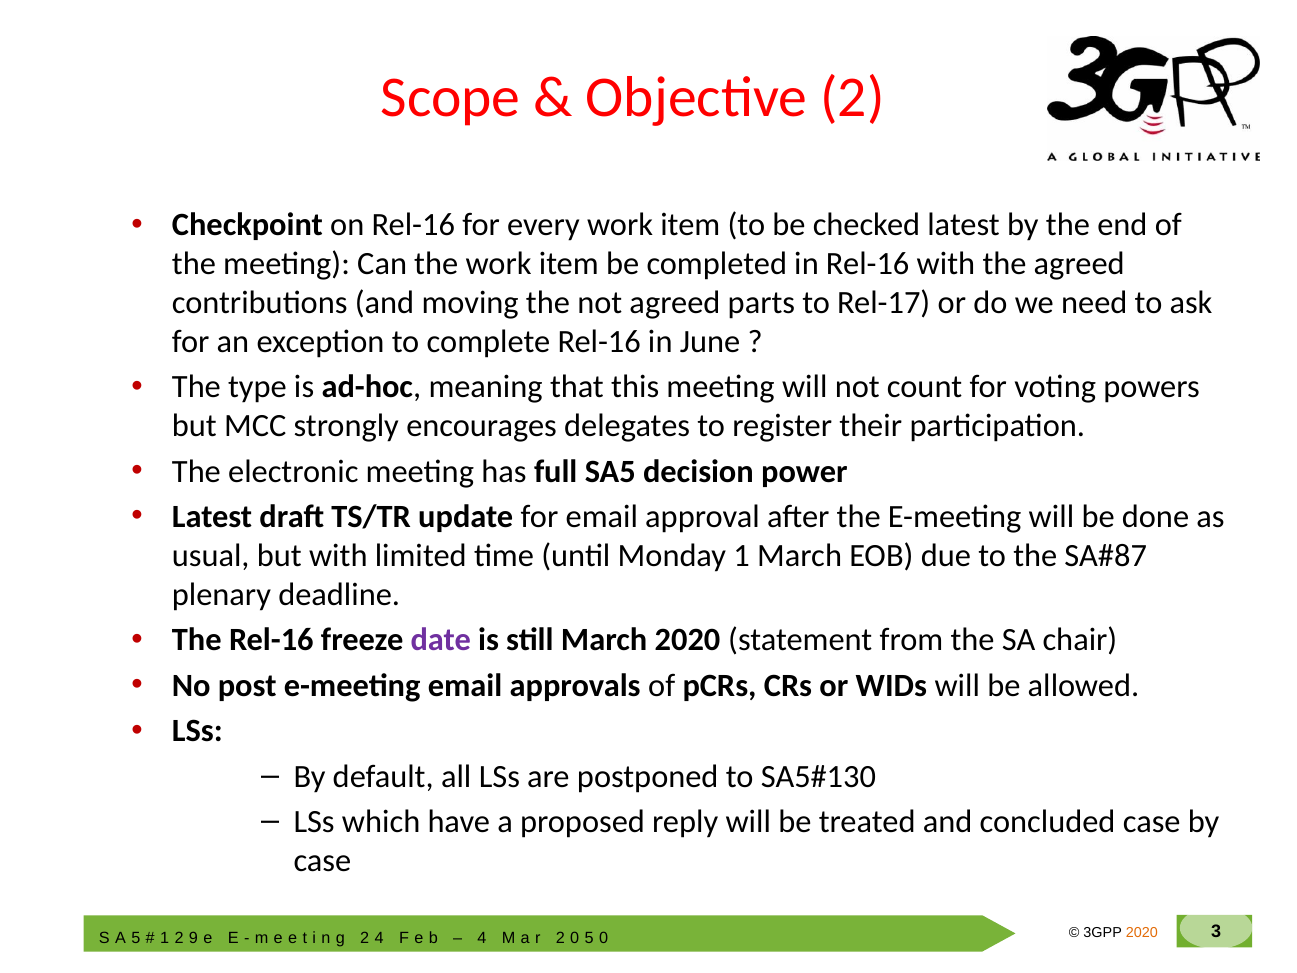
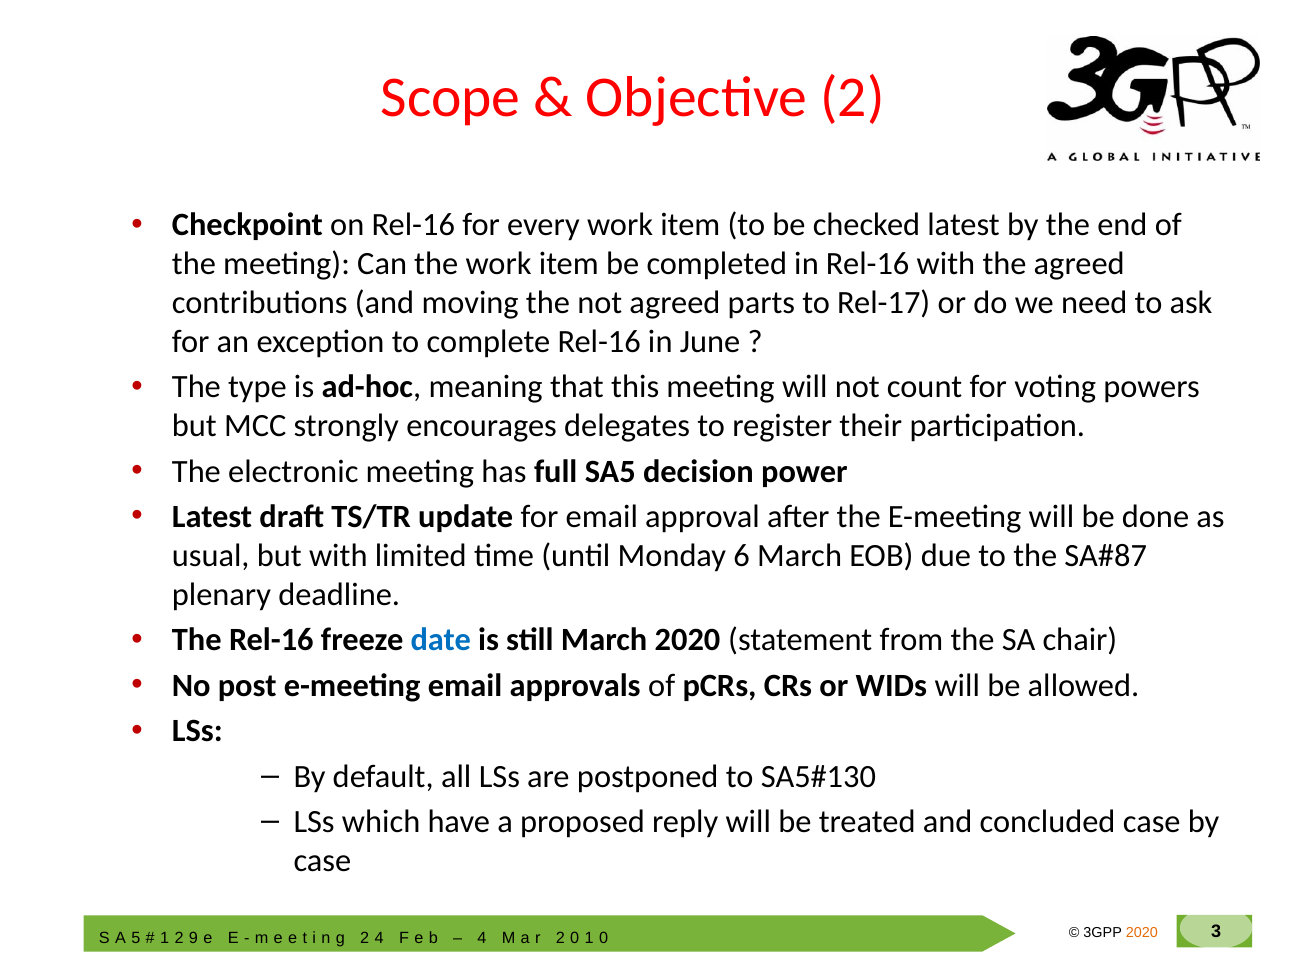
Monday 1: 1 -> 6
date colour: purple -> blue
5 at (589, 938): 5 -> 1
